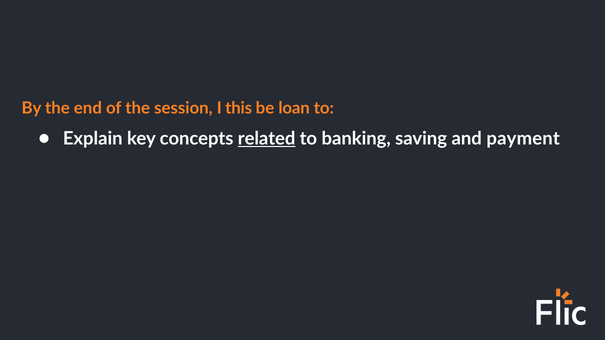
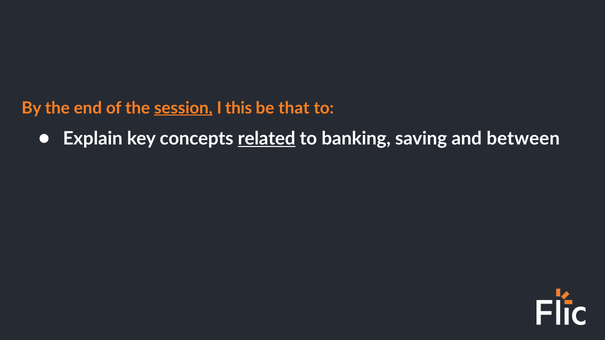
session underline: none -> present
loan: loan -> that
payment: payment -> between
